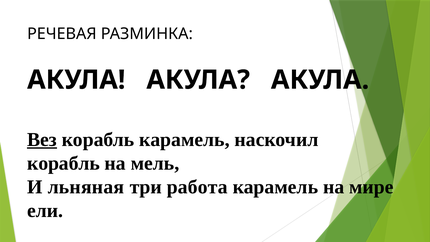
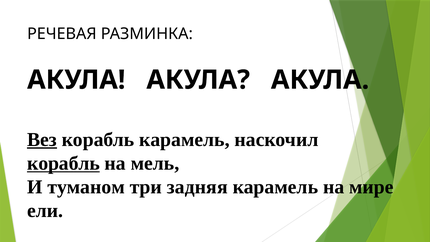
корабль at (63, 163) underline: none -> present
льняная: льняная -> туманом
работа: работа -> задняя
